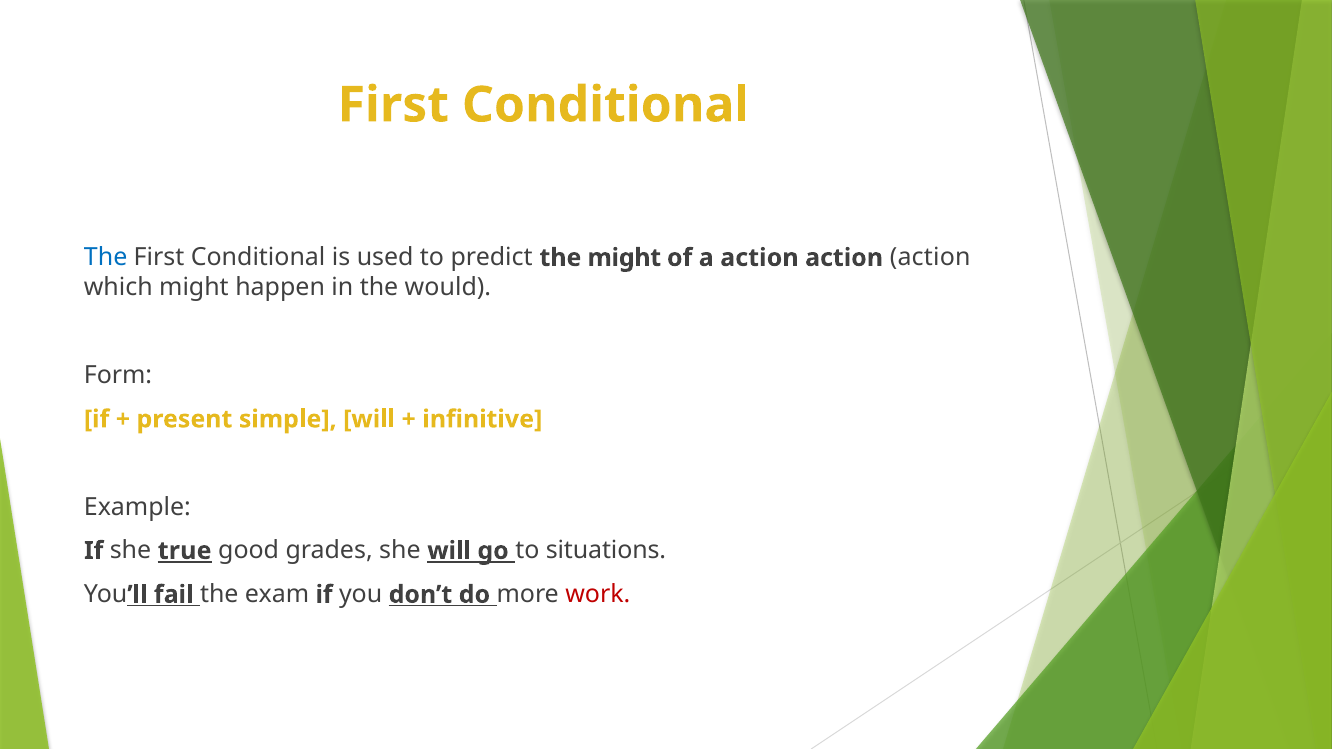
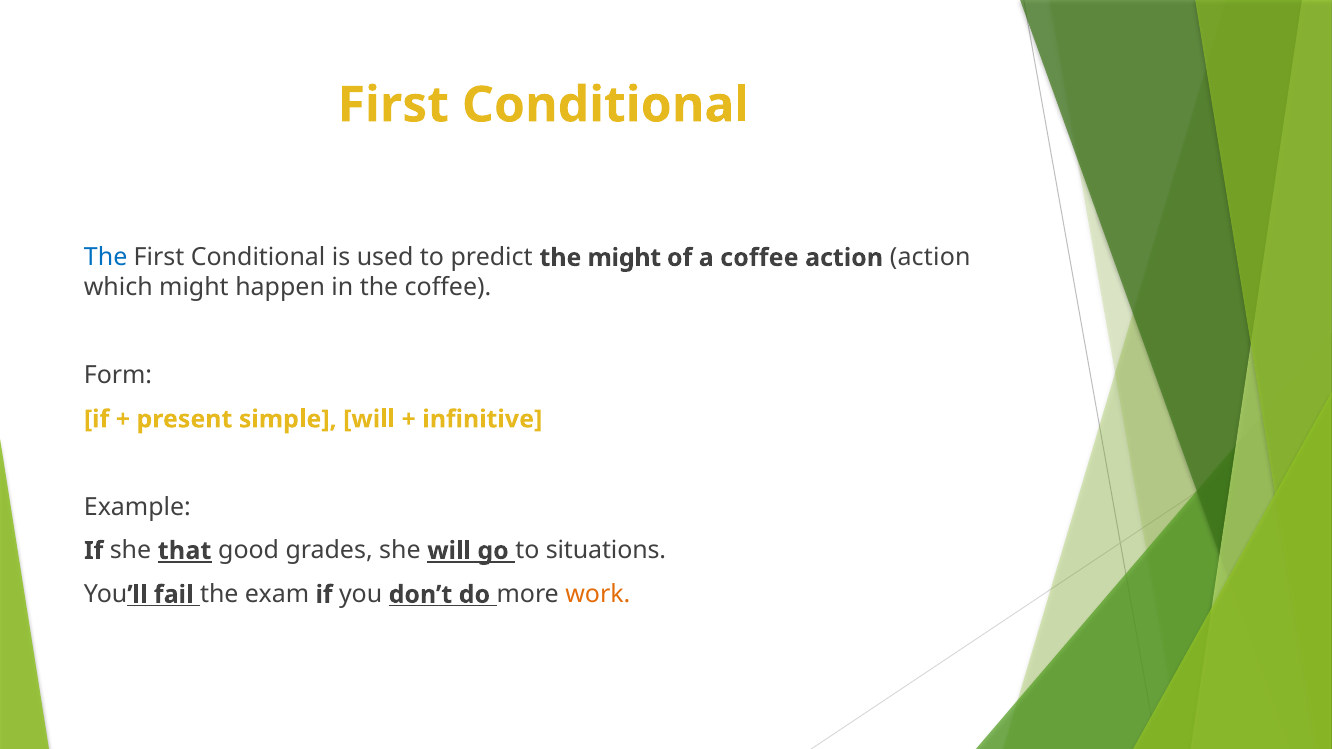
a action: action -> coffee
the would: would -> coffee
true: true -> that
work colour: red -> orange
